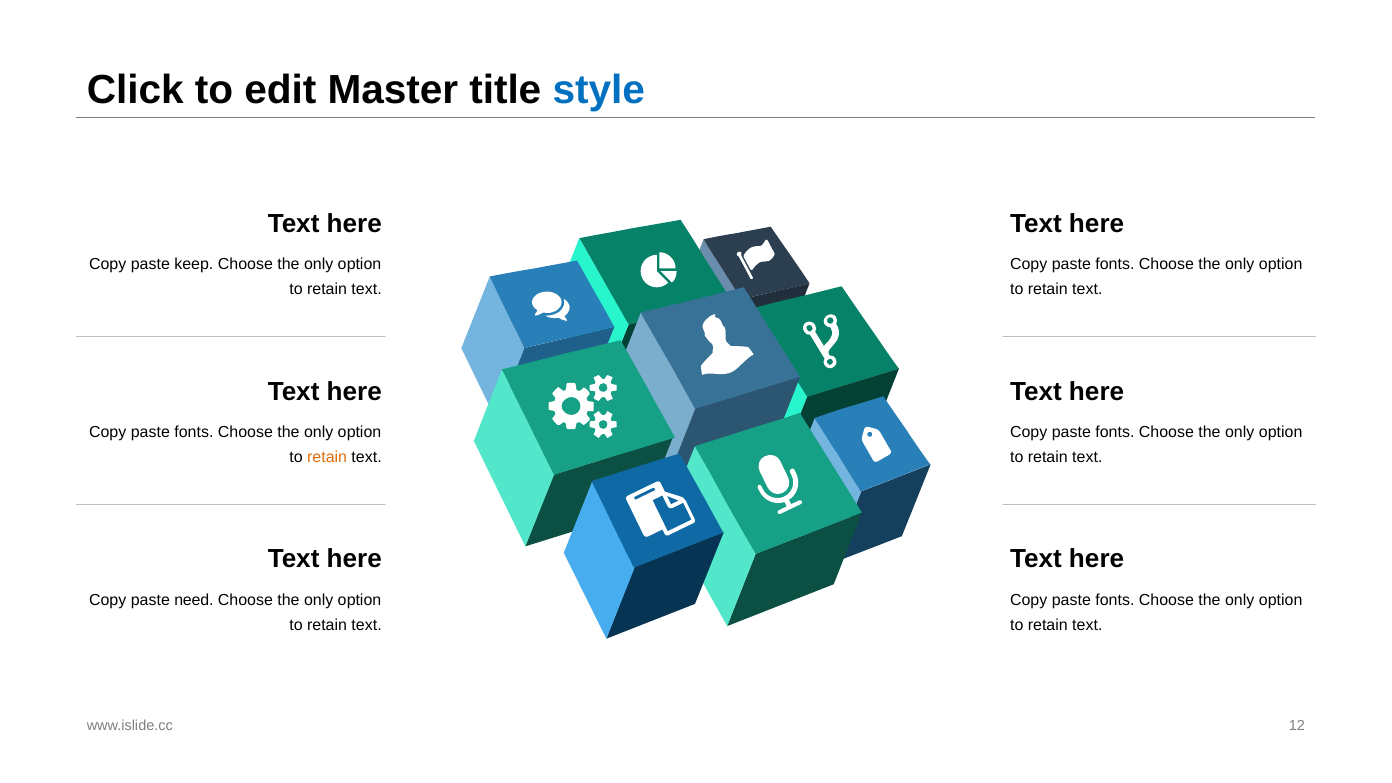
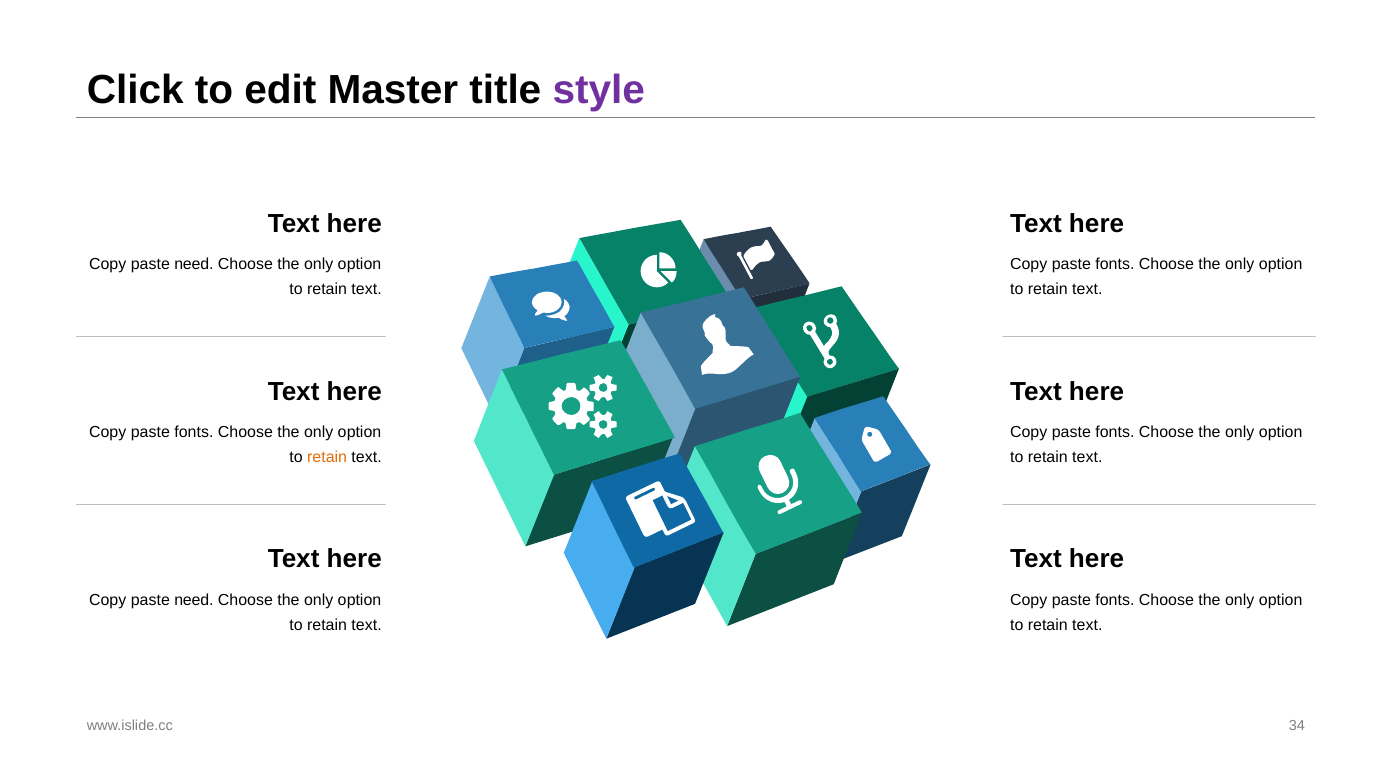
style colour: blue -> purple
keep at (194, 265): keep -> need
12: 12 -> 34
